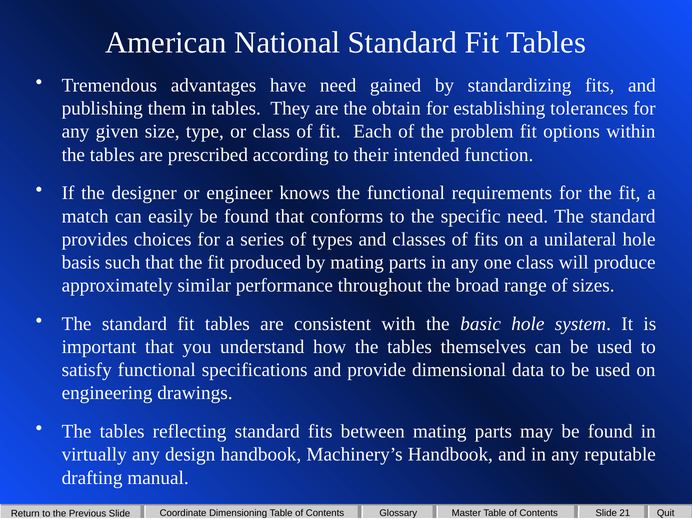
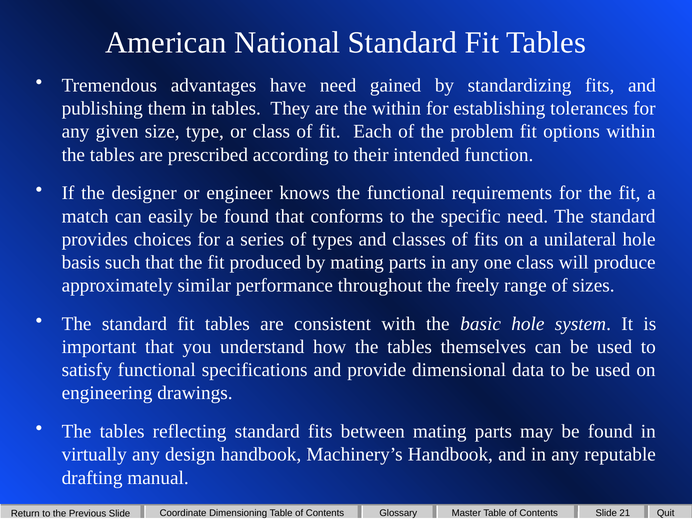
the obtain: obtain -> within
broad: broad -> freely
